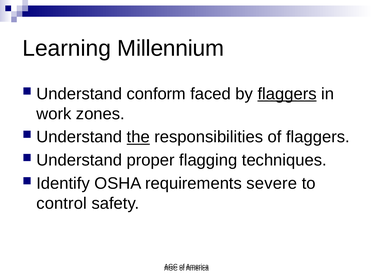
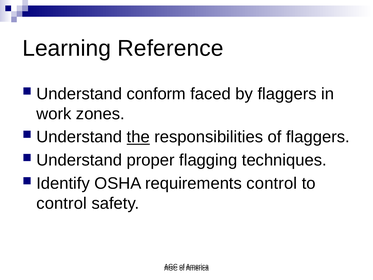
Millennium: Millennium -> Reference
flaggers at (287, 94) underline: present -> none
requirements severe: severe -> control
